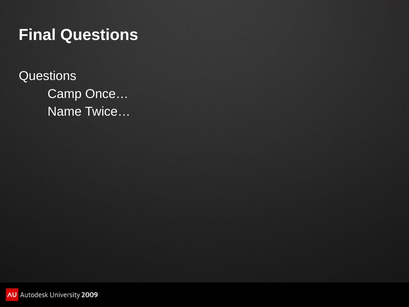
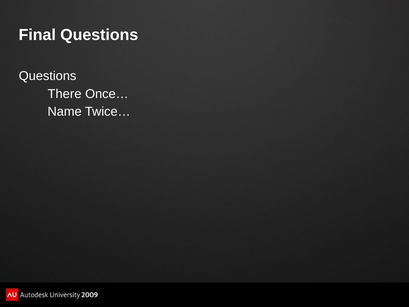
Camp: Camp -> There
